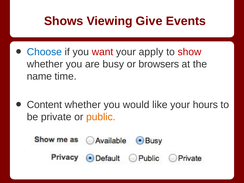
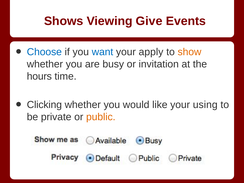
want colour: red -> blue
show colour: red -> orange
browsers: browsers -> invitation
name: name -> hours
Content: Content -> Clicking
hours: hours -> using
